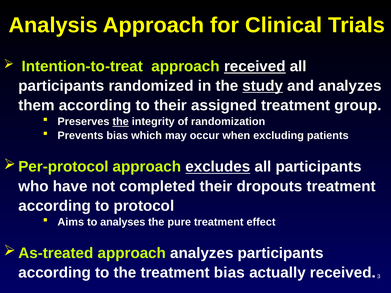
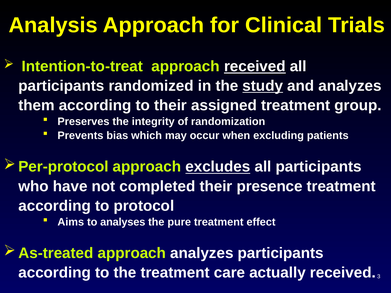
the at (121, 122) underline: present -> none
dropouts: dropouts -> presence
treatment bias: bias -> care
